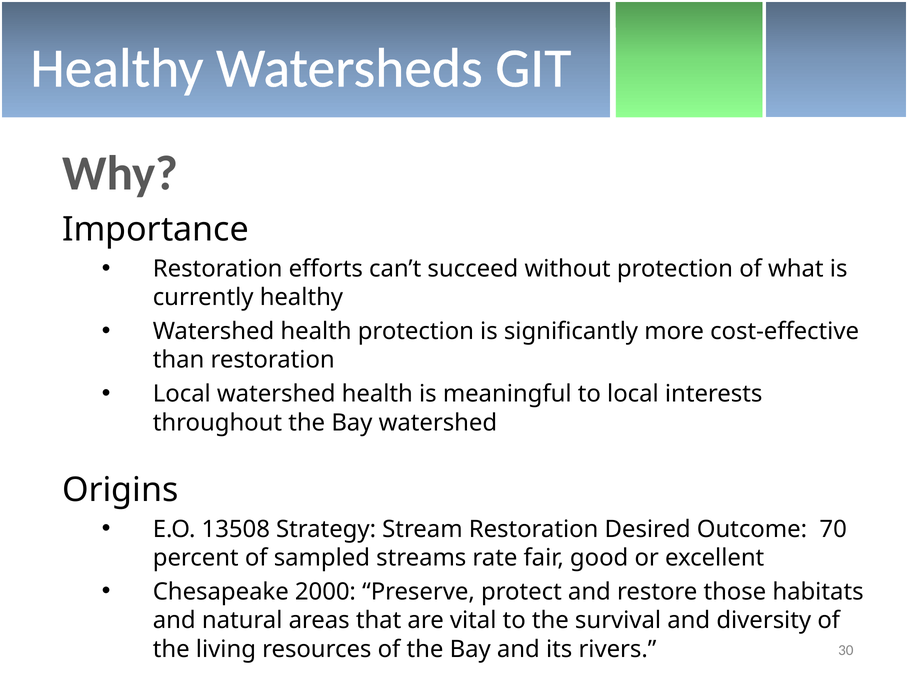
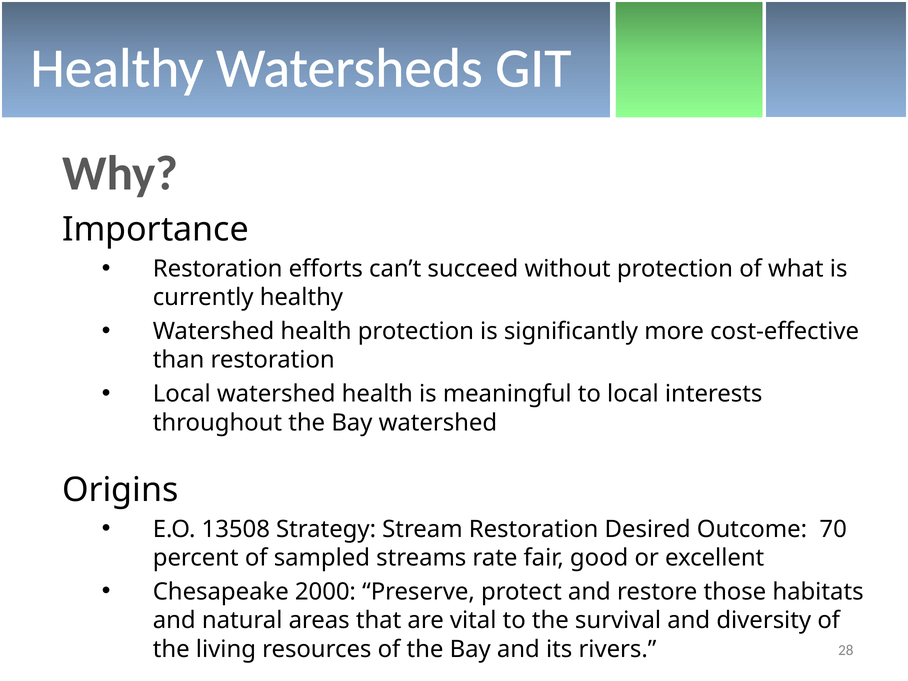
30: 30 -> 28
